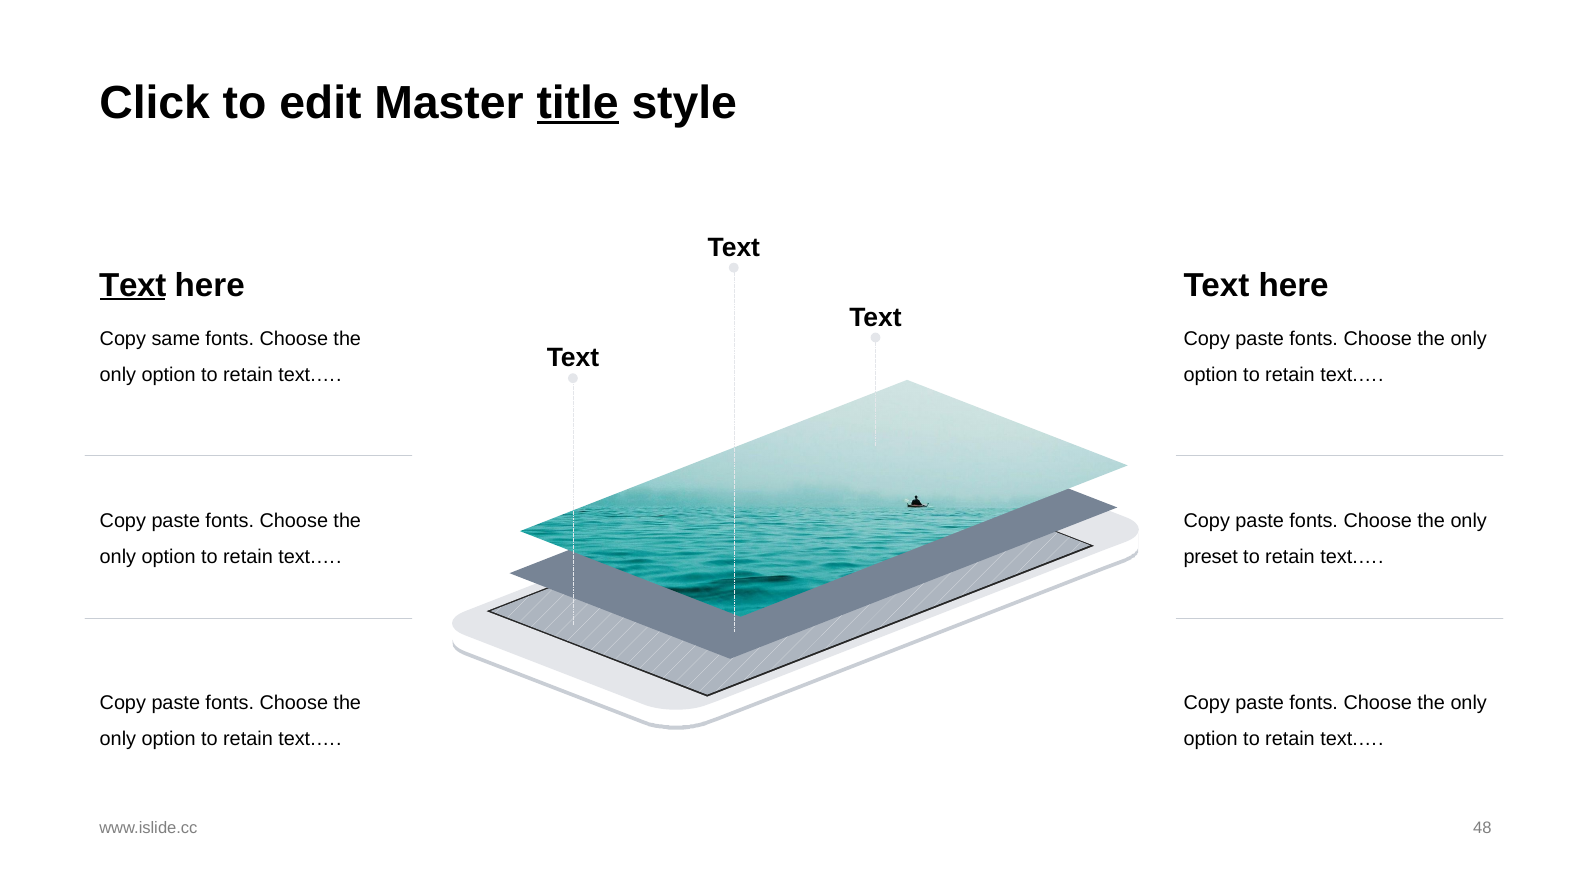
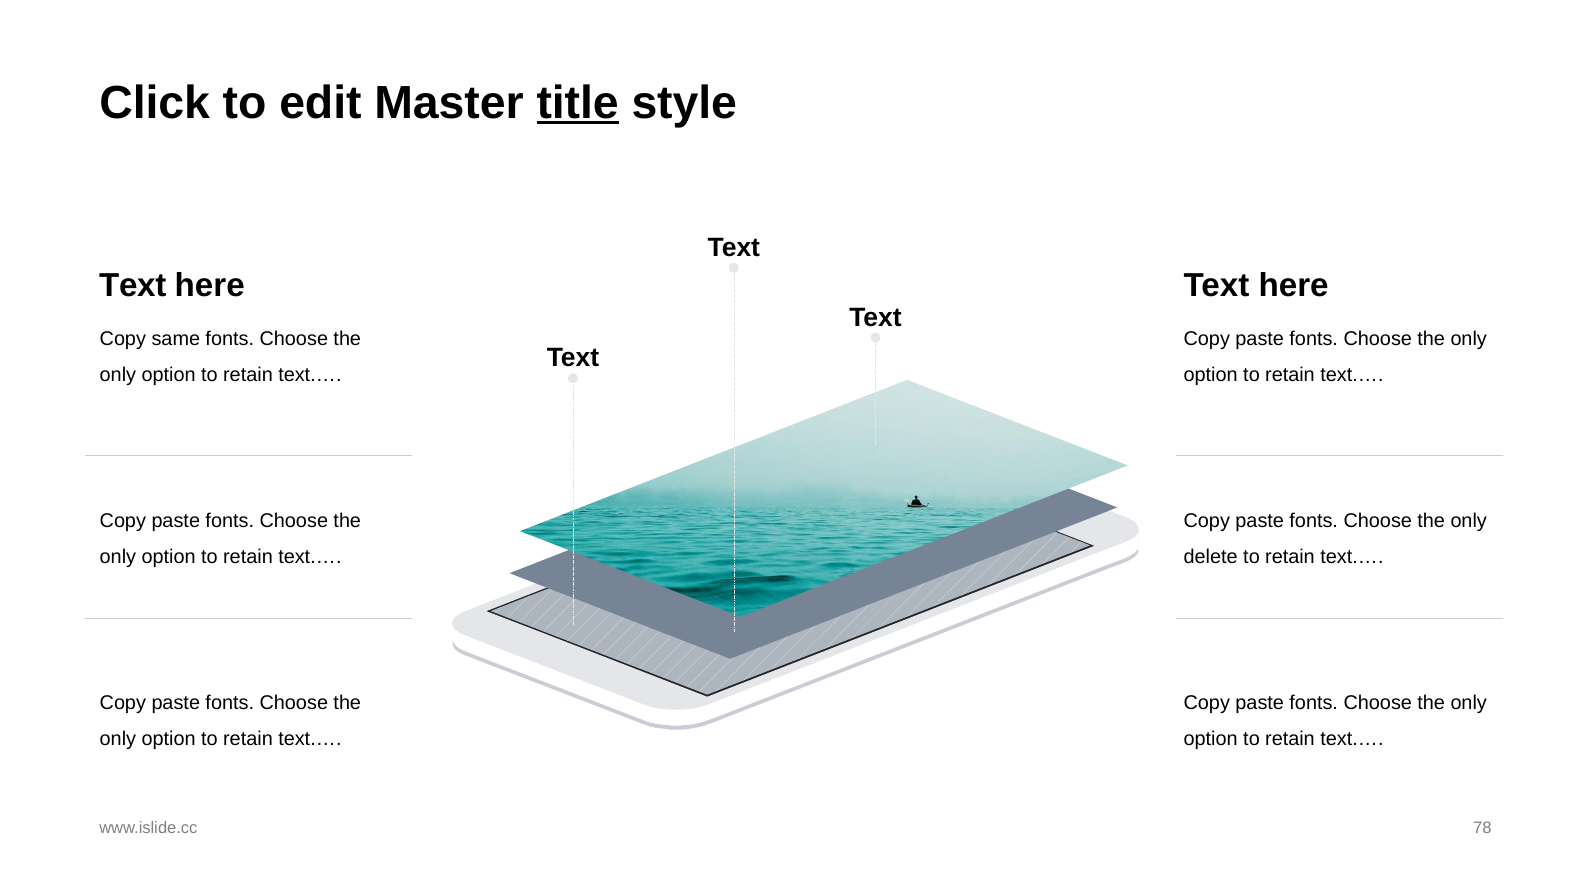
Text at (133, 285) underline: present -> none
preset: preset -> delete
48: 48 -> 78
